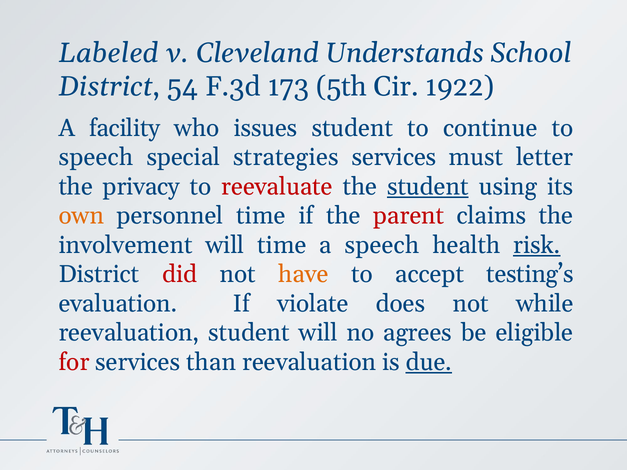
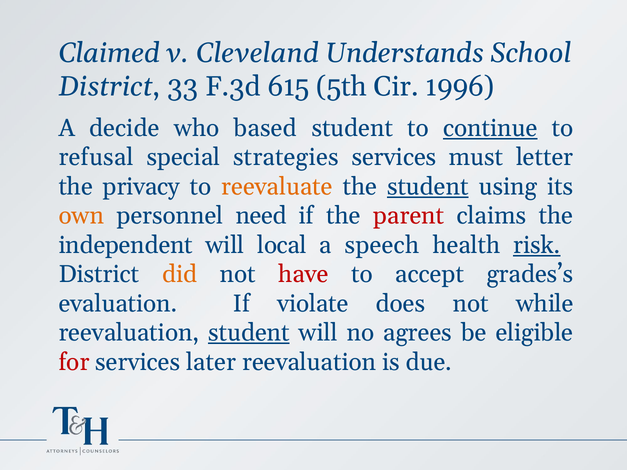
Labeled: Labeled -> Claimed
54: 54 -> 33
173: 173 -> 615
1922: 1922 -> 1996
facility: facility -> decide
issues: issues -> based
continue underline: none -> present
speech at (96, 157): speech -> refusal
reevaluate colour: red -> orange
personnel time: time -> need
involvement: involvement -> independent
will time: time -> local
did colour: red -> orange
have colour: orange -> red
testing’s: testing’s -> grades’s
student at (249, 333) underline: none -> present
than: than -> later
due underline: present -> none
